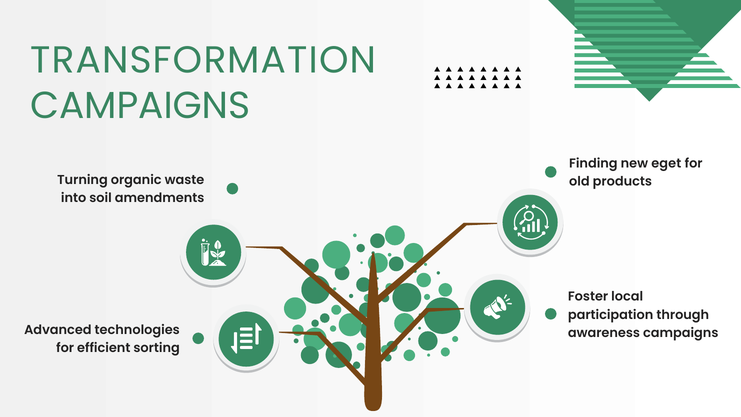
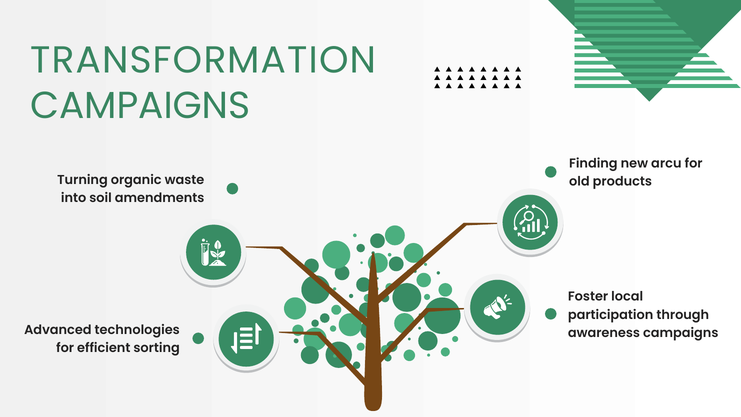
eget: eget -> arcu
